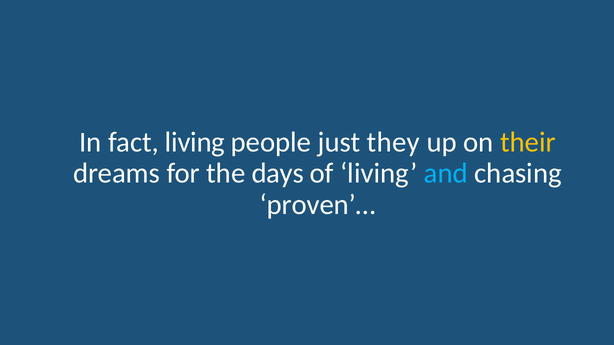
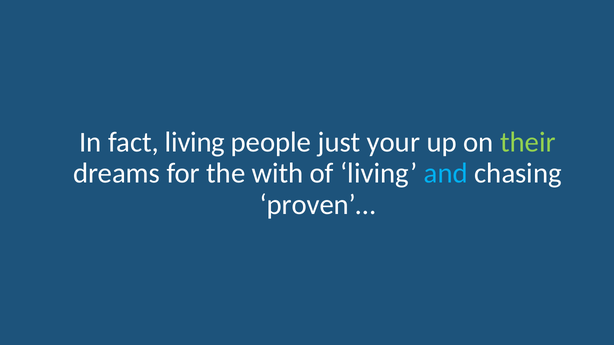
they: they -> your
their colour: yellow -> light green
days: days -> with
